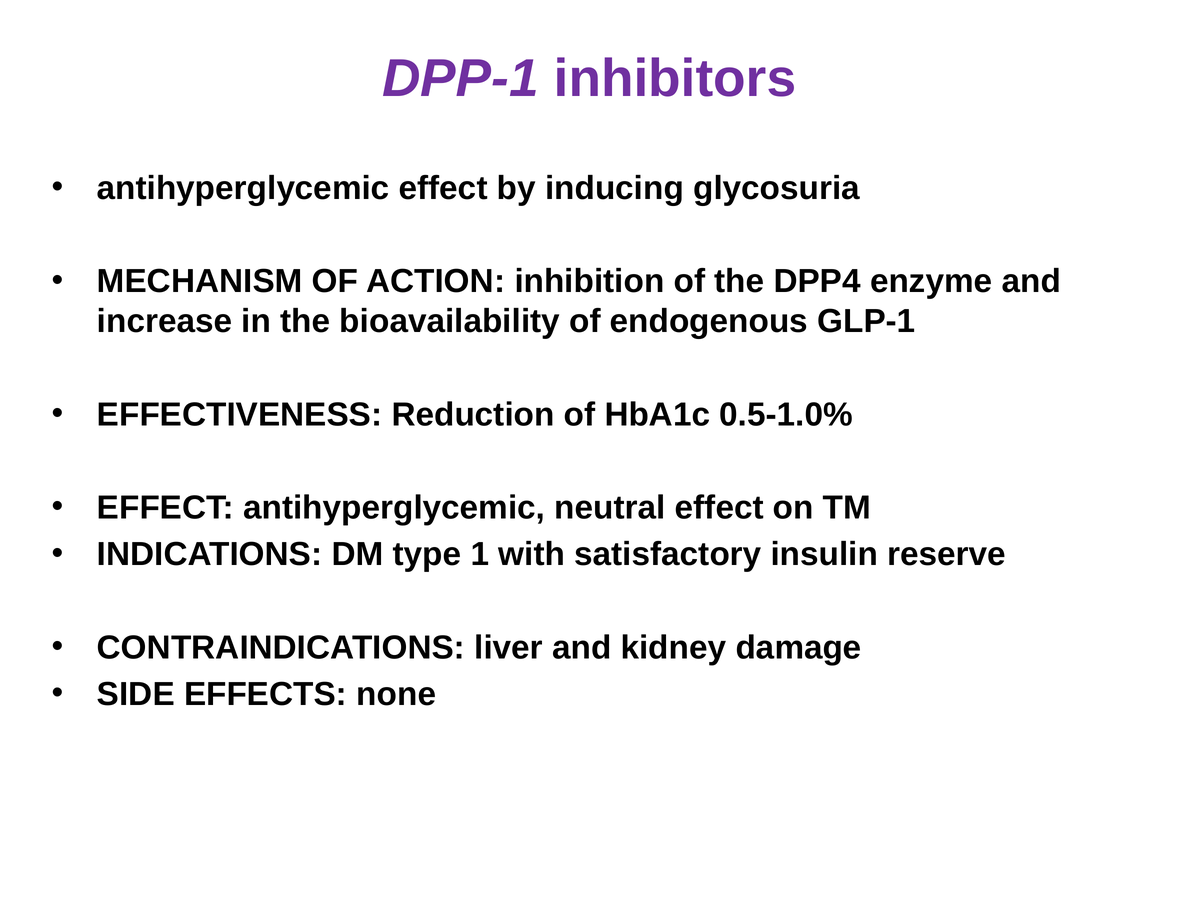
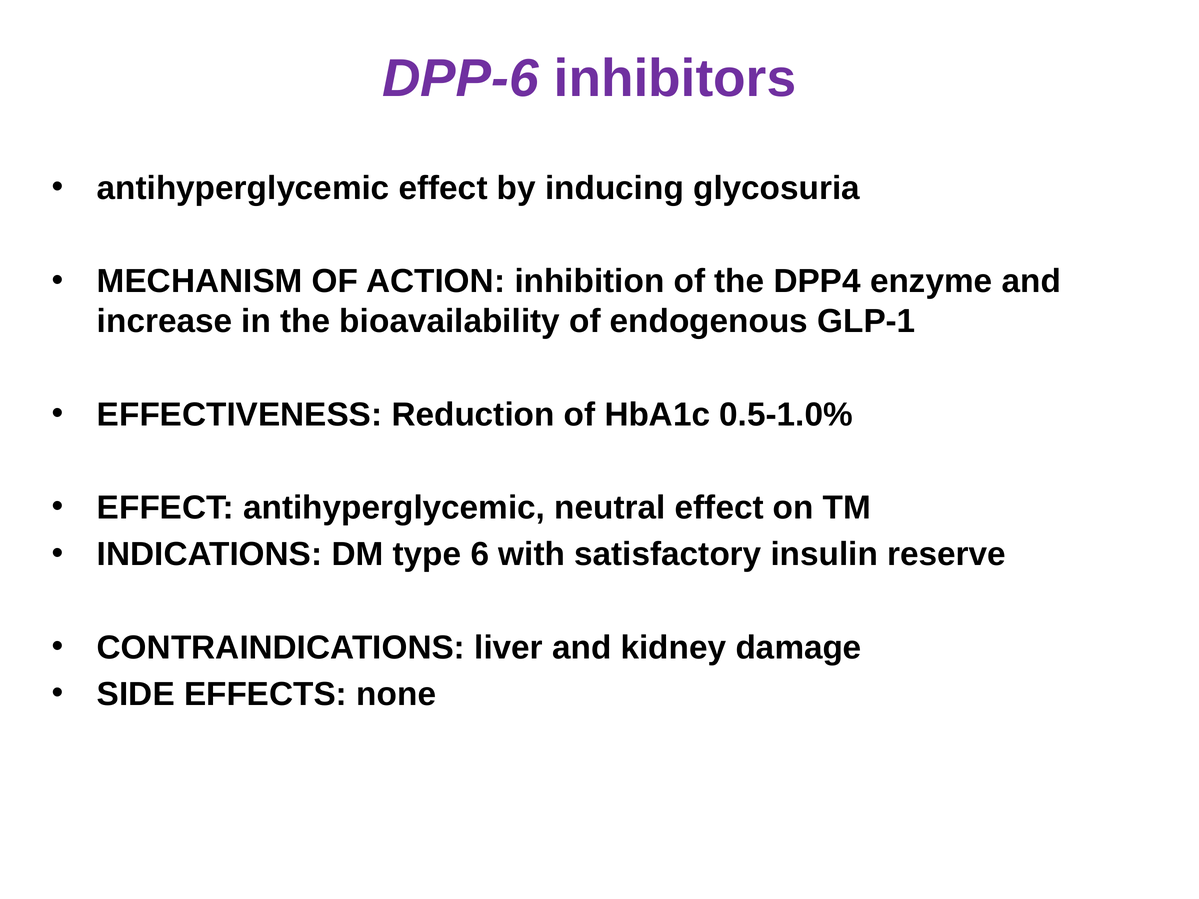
DPP-1: DPP-1 -> DPP-6
1: 1 -> 6
